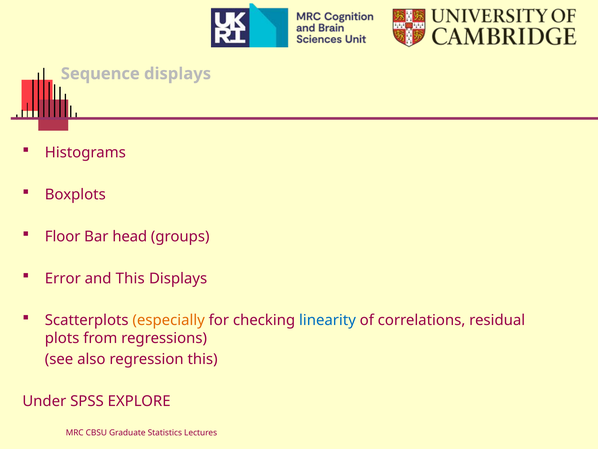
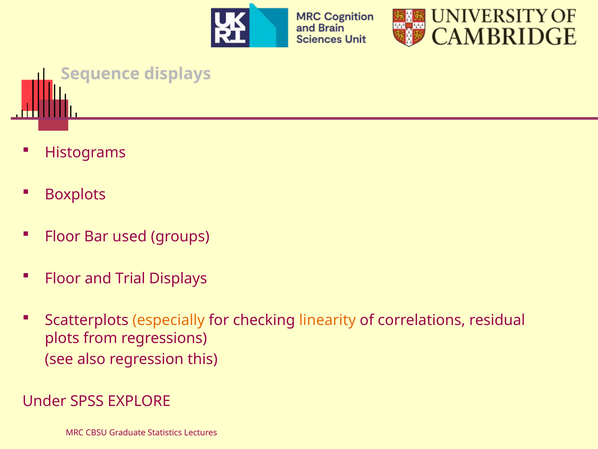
head: head -> used
Error at (63, 278): Error -> Floor
and This: This -> Trial
linearity colour: blue -> orange
